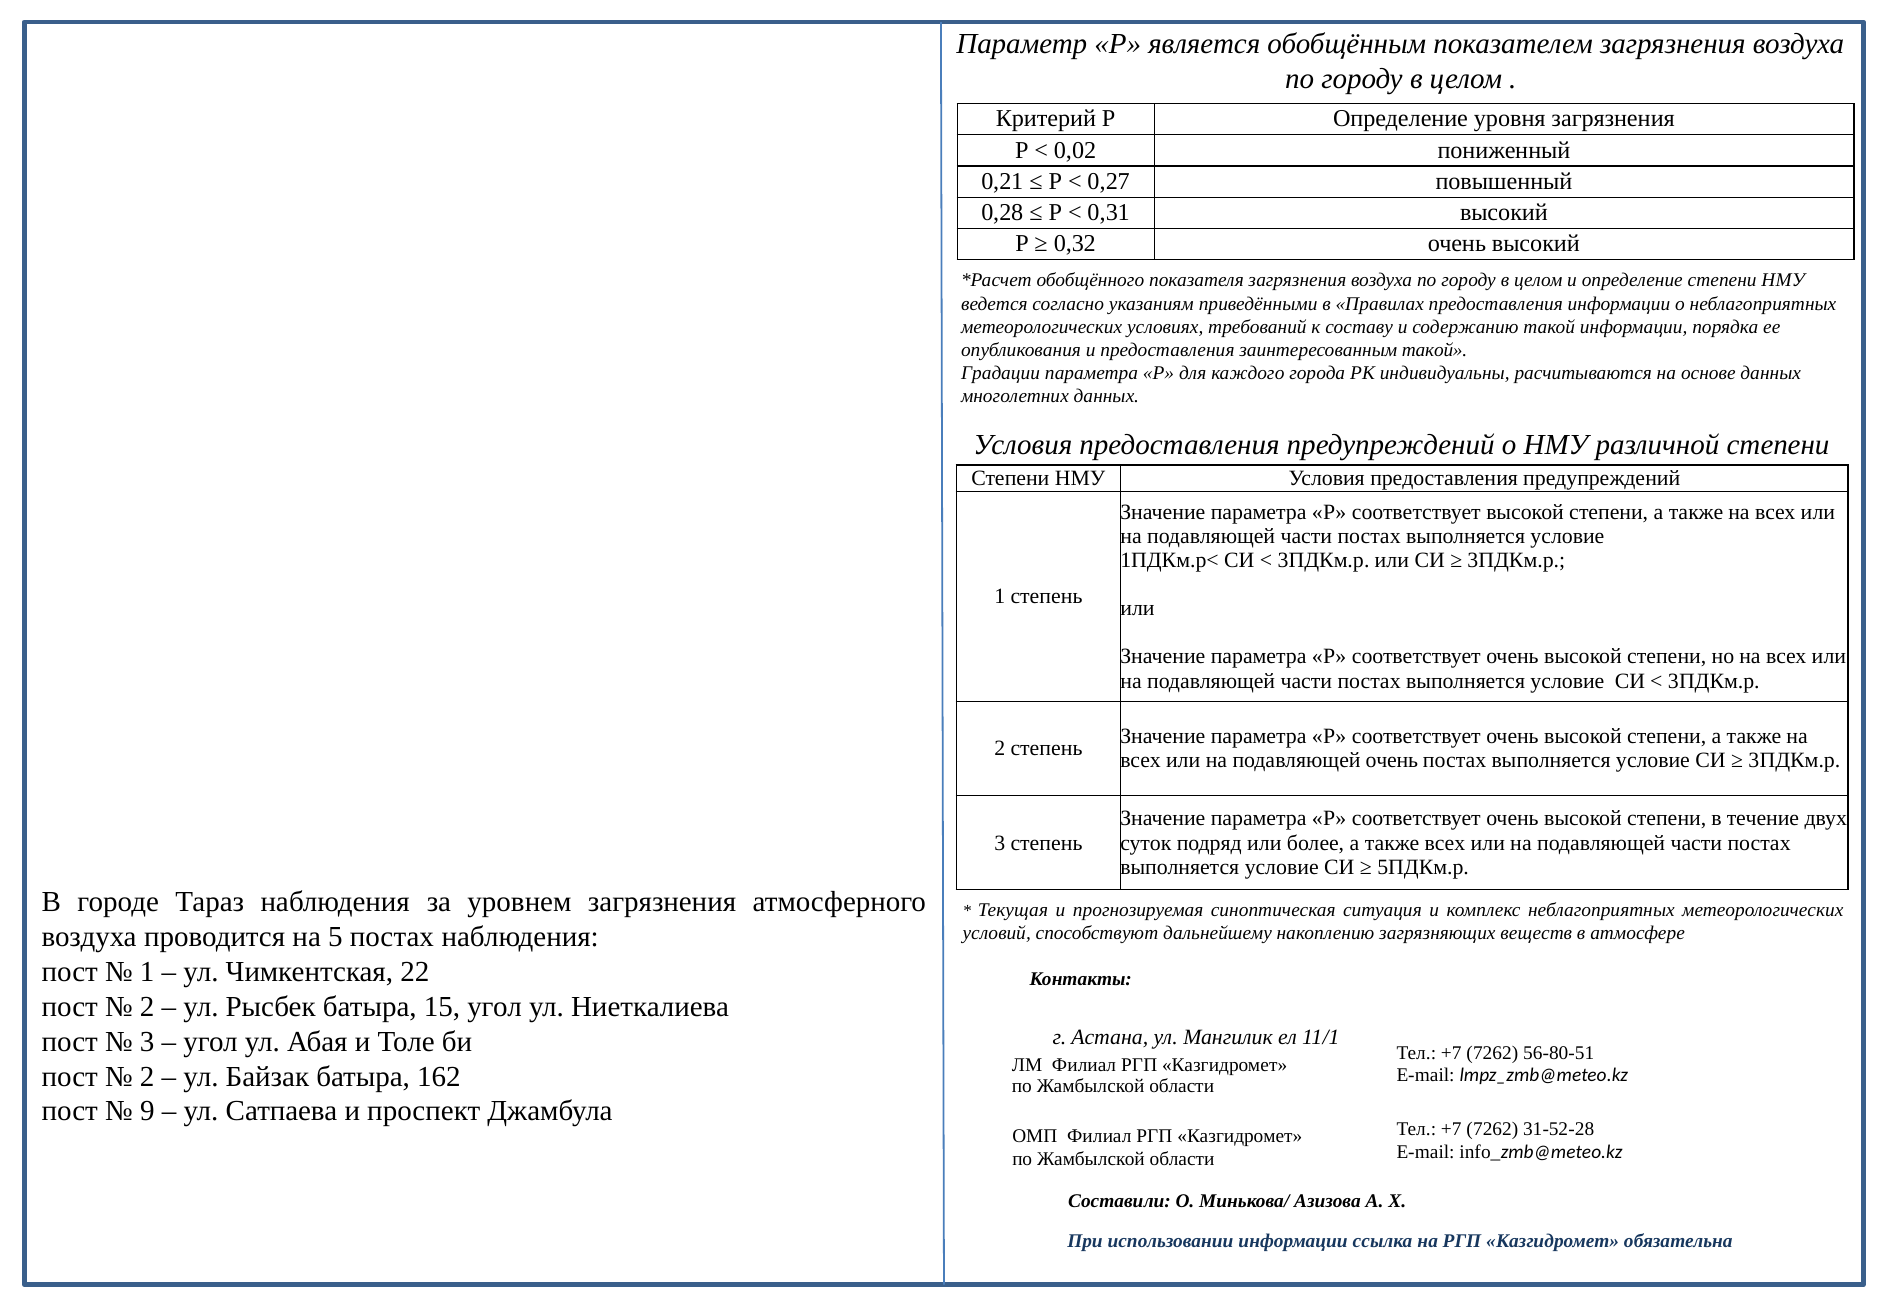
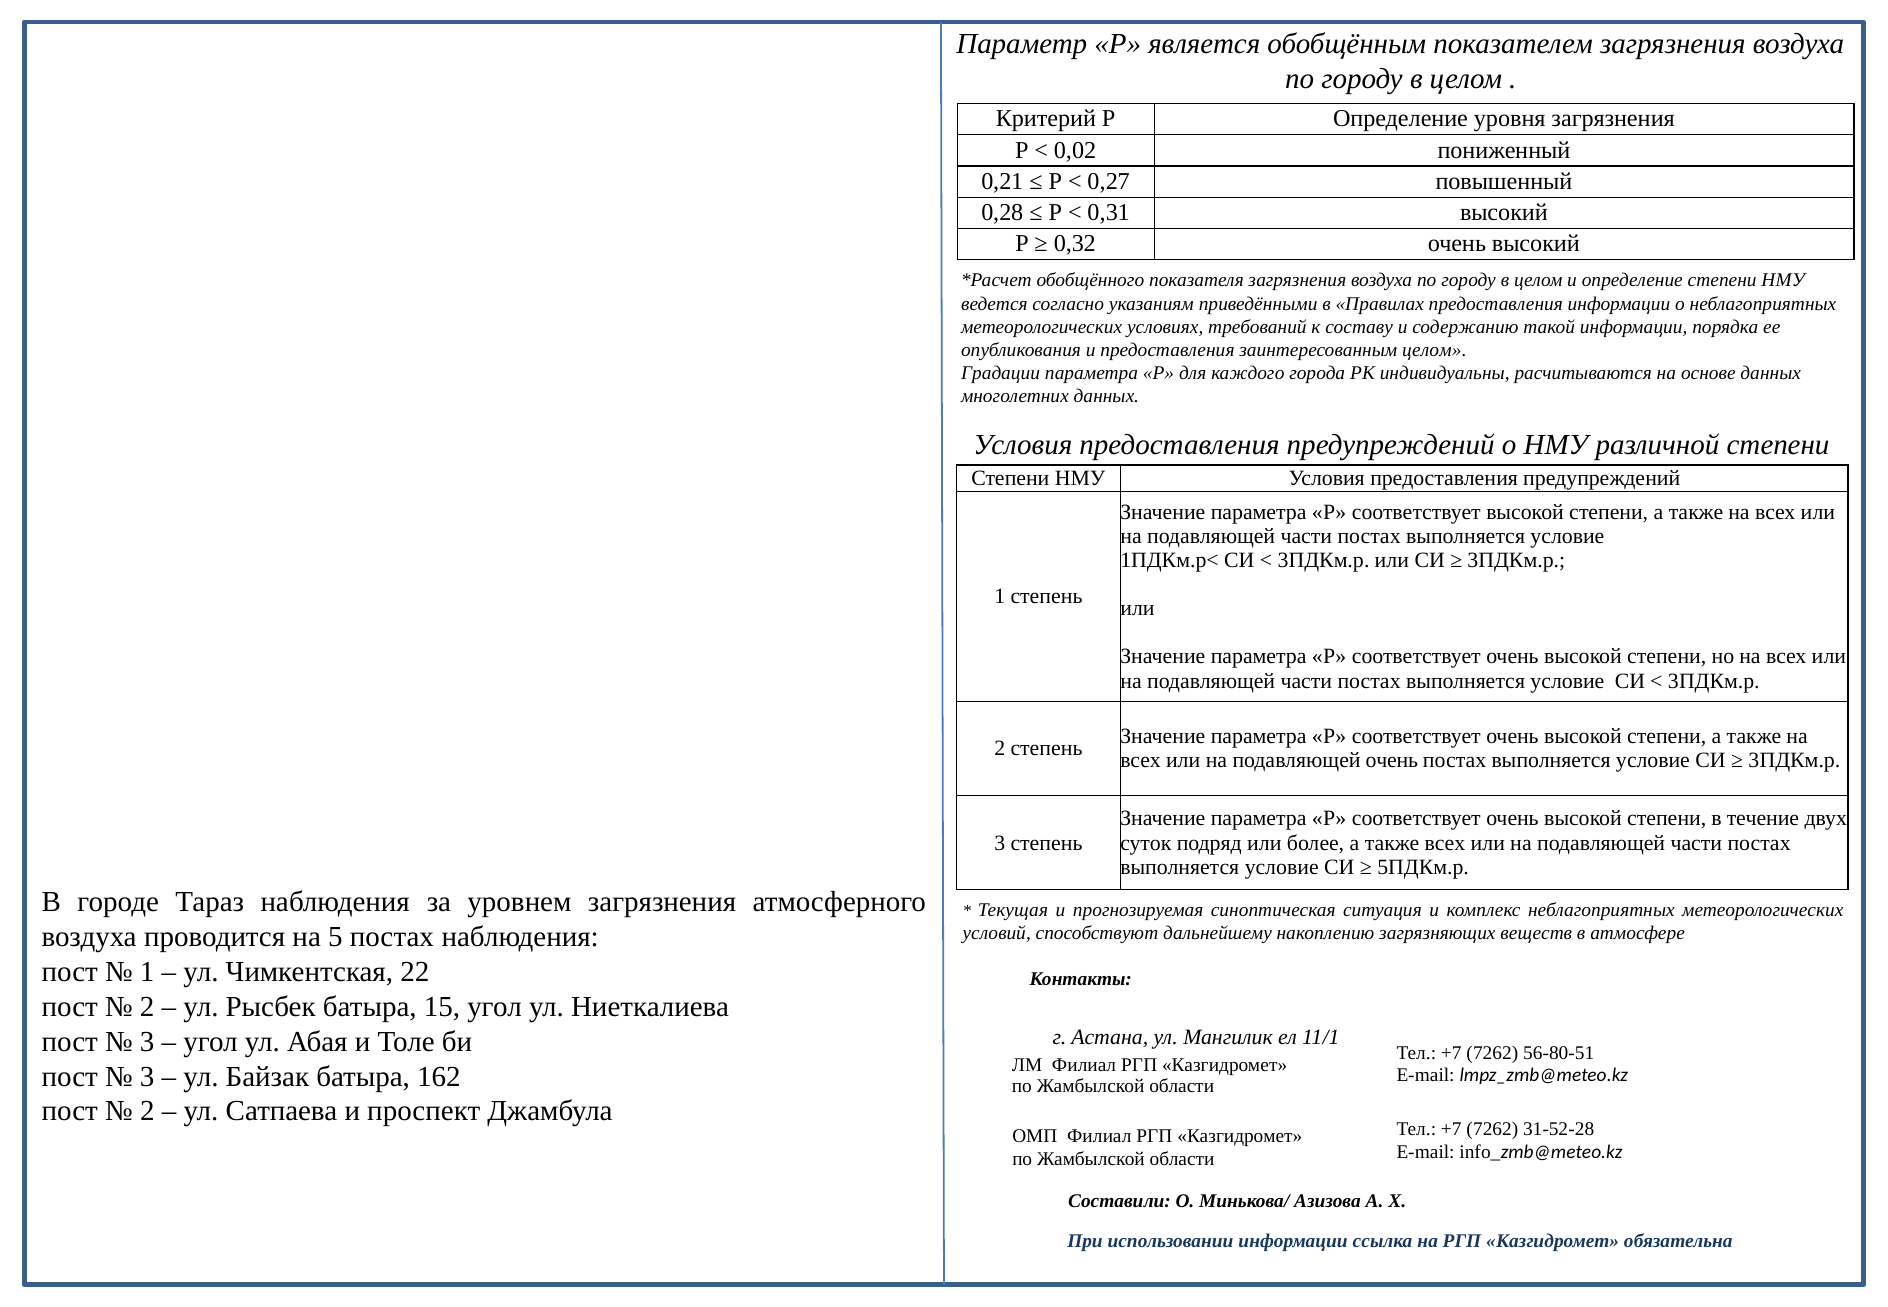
заинтересованным такой: такой -> целом
2 at (147, 1077): 2 -> 3
9 at (147, 1111): 9 -> 2
